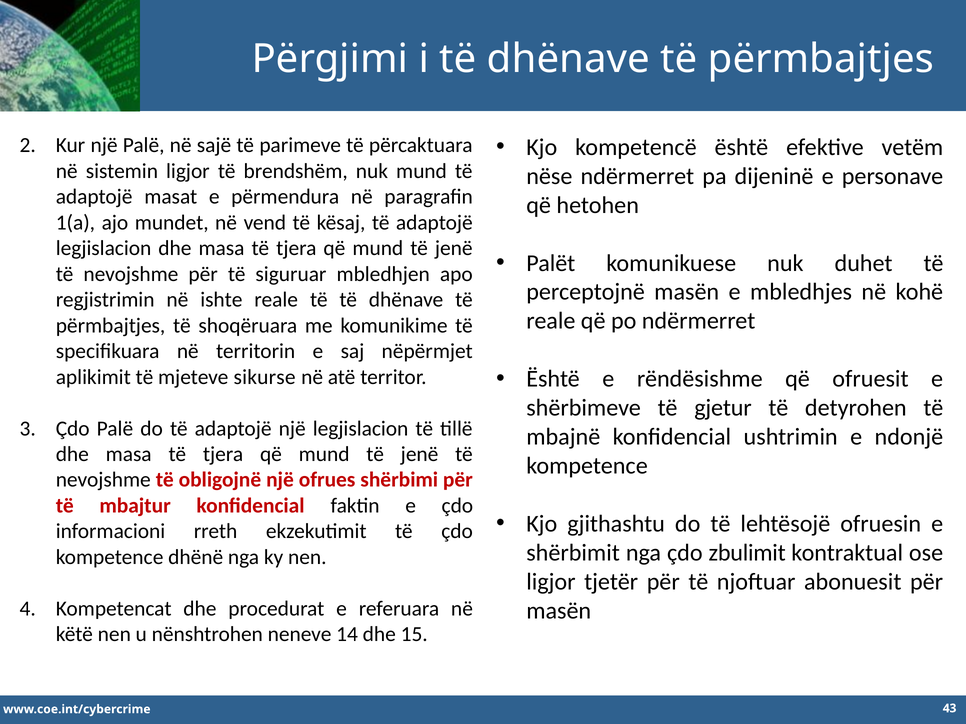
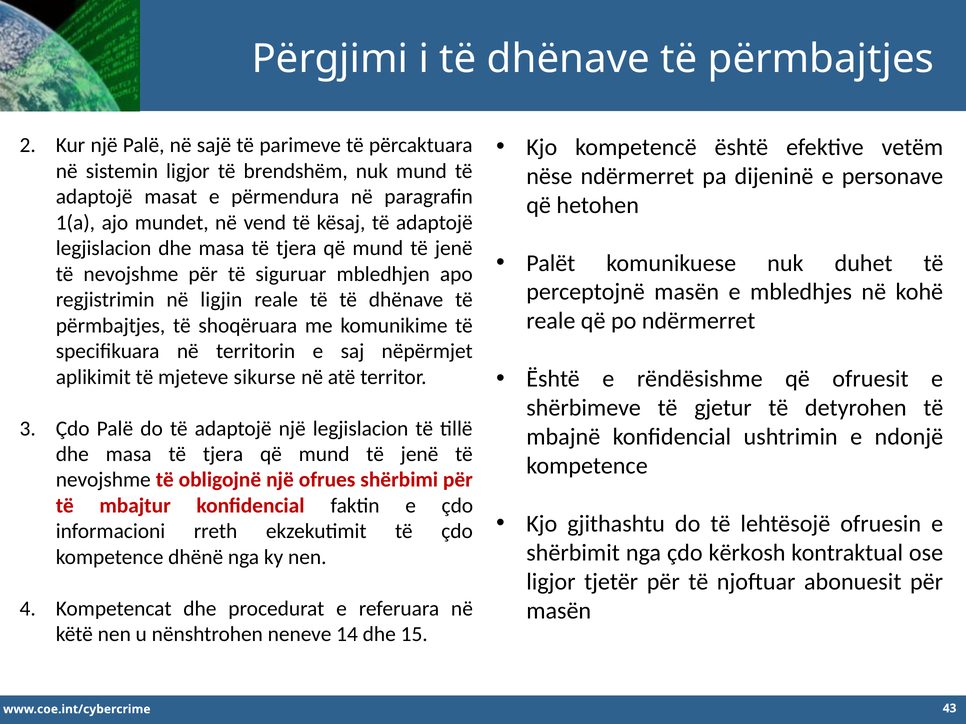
ishte: ishte -> ligjin
zbulimit: zbulimit -> kërkosh
